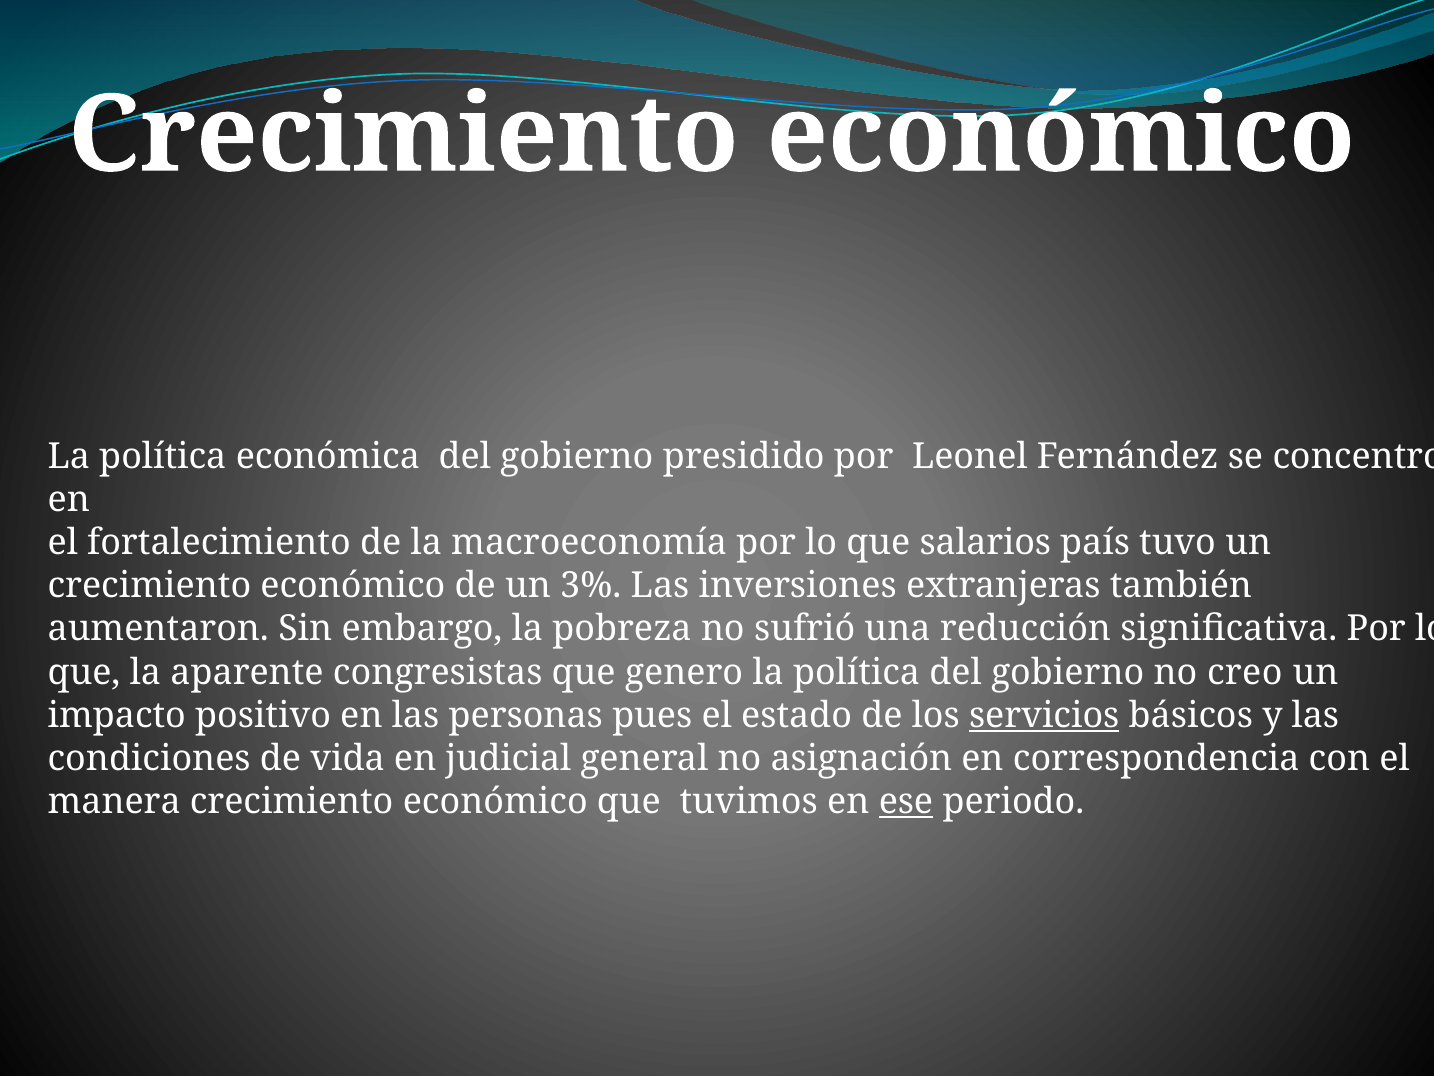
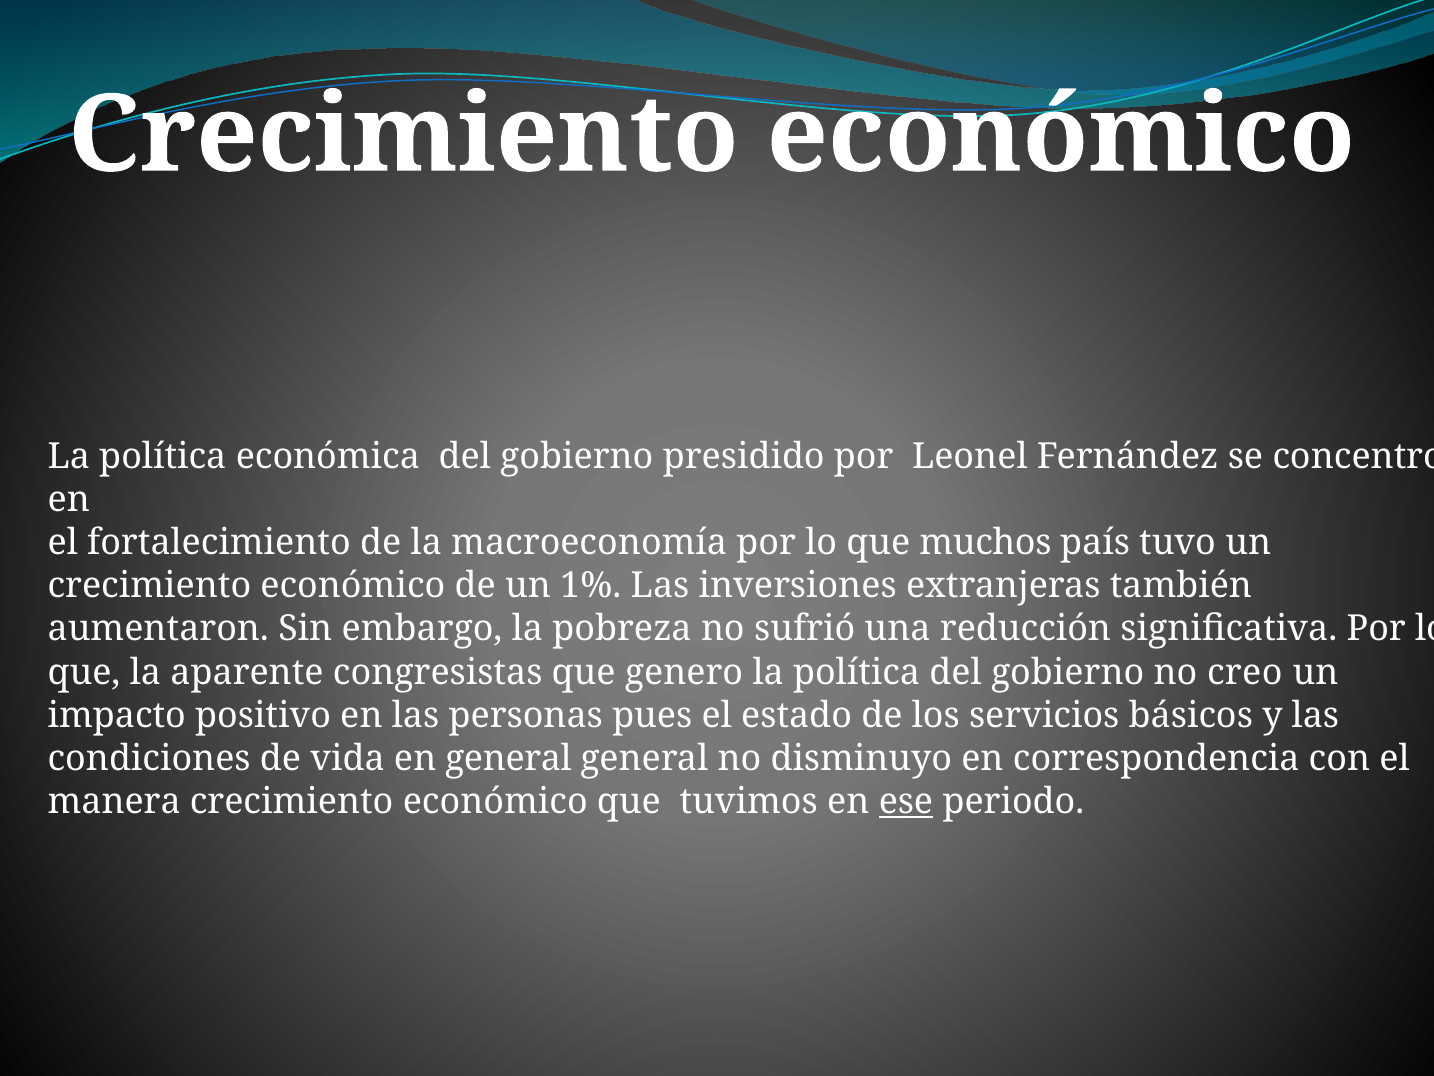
salarios: salarios -> muchos
3%: 3% -> 1%
servicios underline: present -> none
en judicial: judicial -> general
asignación: asignación -> disminuyo
